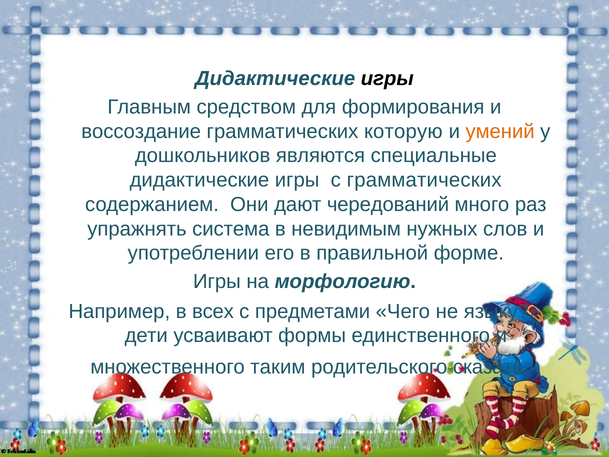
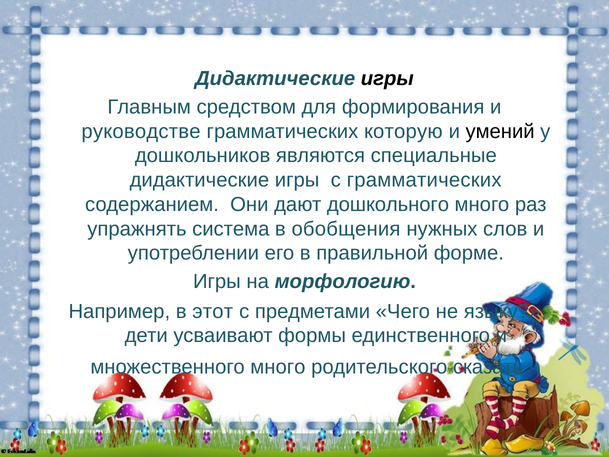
воссоздание: воссоздание -> руководстве
умений colour: orange -> black
чередований: чередований -> дошкольного
невидимым: невидимым -> обобщения
всех: всех -> этот
множественного таким: таким -> много
